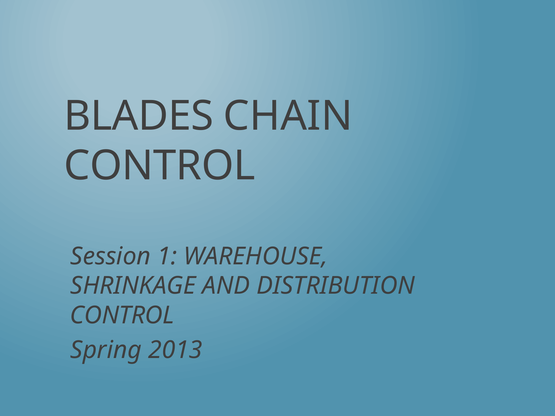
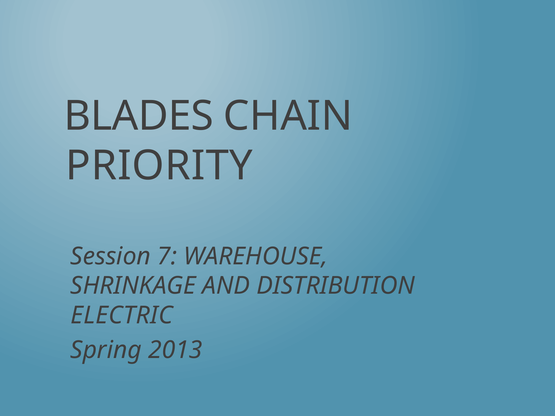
CONTROL at (160, 166): CONTROL -> PRIORITY
1: 1 -> 7
CONTROL at (122, 316): CONTROL -> ELECTRIC
